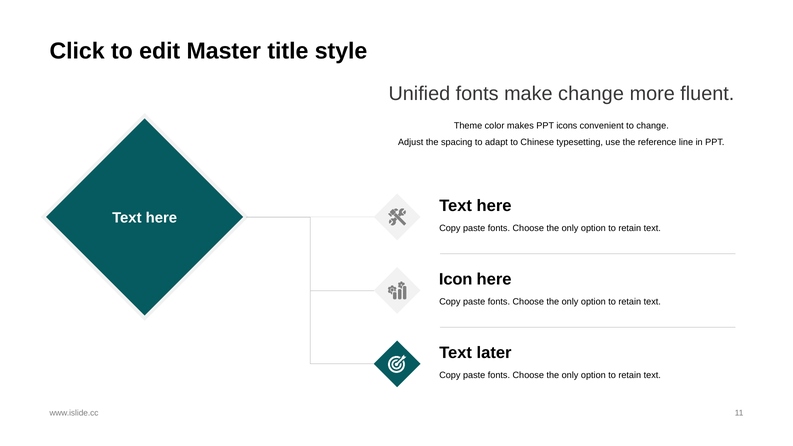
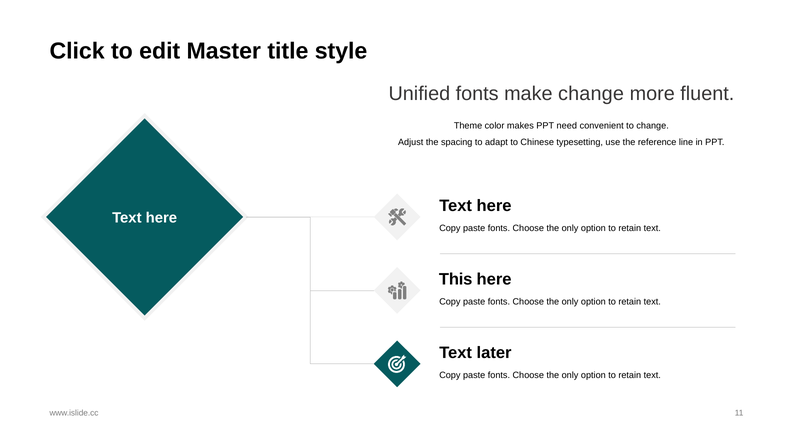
icons: icons -> need
Icon: Icon -> This
